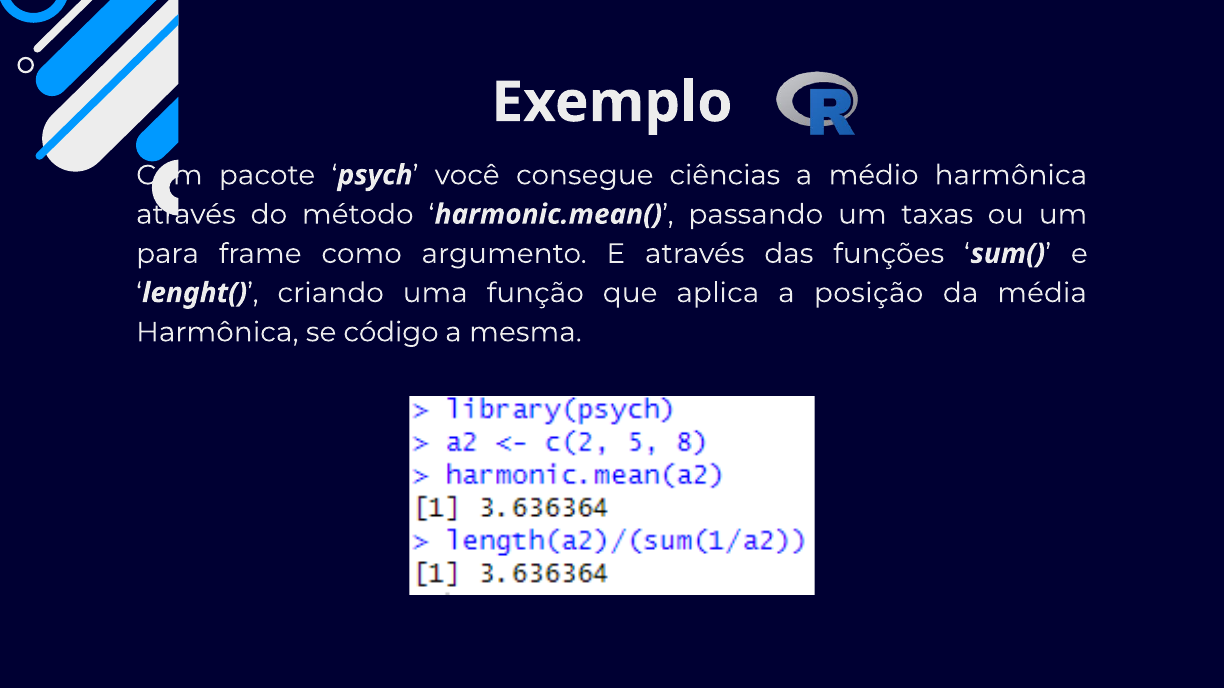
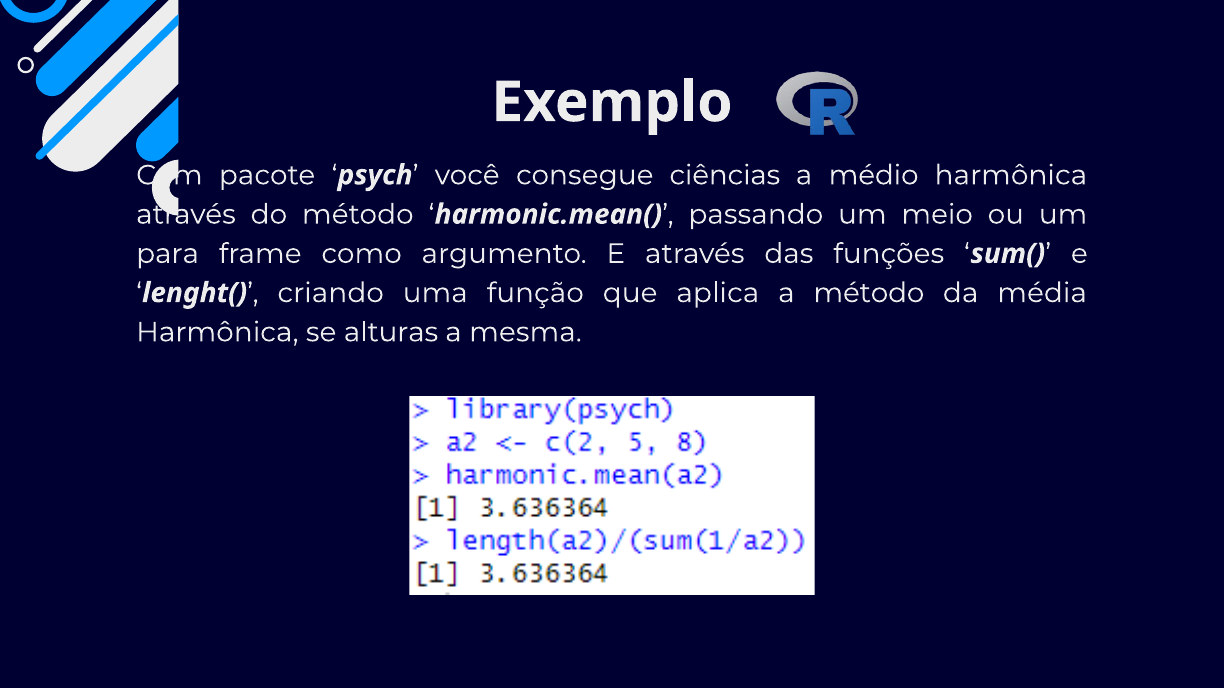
taxas: taxas -> meio
a posição: posição -> método
código: código -> alturas
